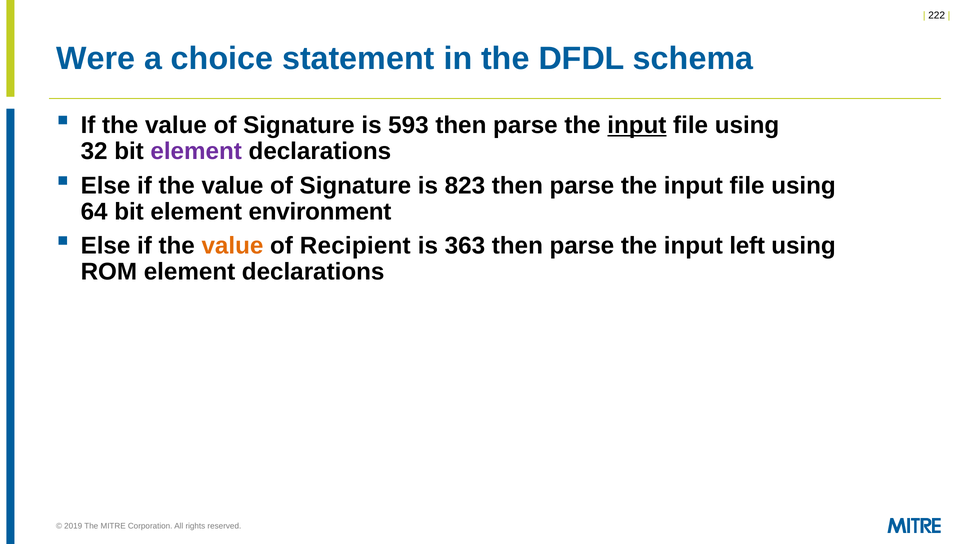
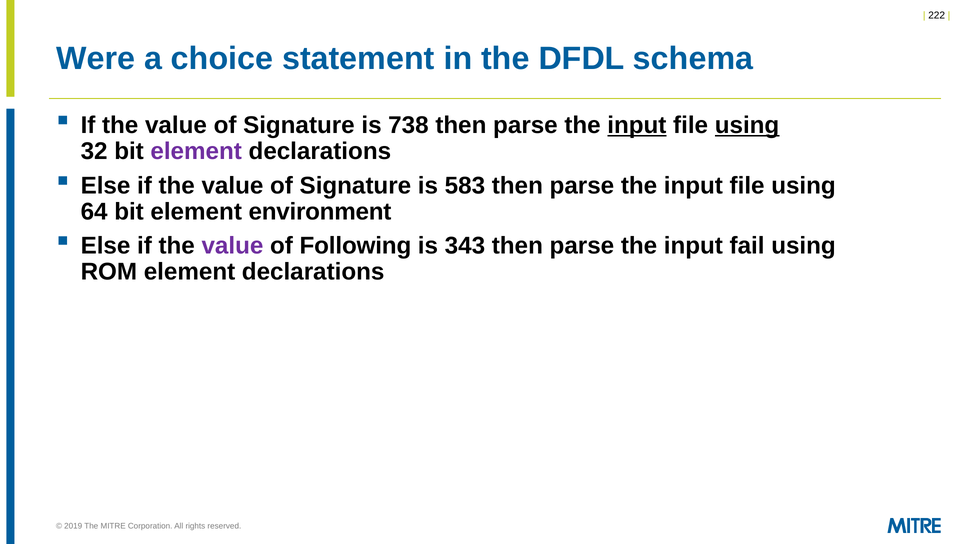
593: 593 -> 738
using at (747, 125) underline: none -> present
823: 823 -> 583
value at (232, 246) colour: orange -> purple
Recipient: Recipient -> Following
363: 363 -> 343
left: left -> fail
